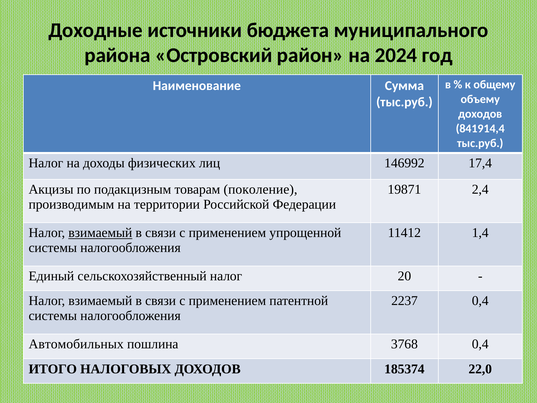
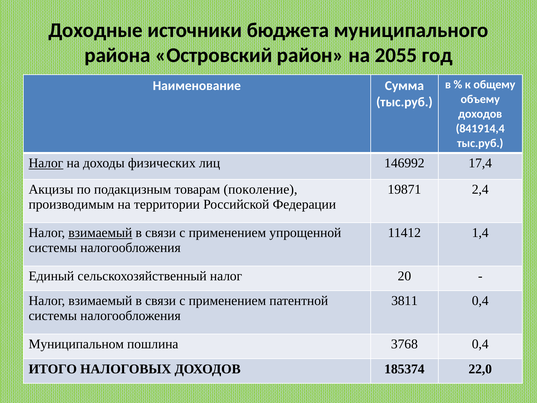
2024: 2024 -> 2055
Налог at (46, 163) underline: none -> present
2237: 2237 -> 3811
Автомобильных: Автомобильных -> Муниципальном
